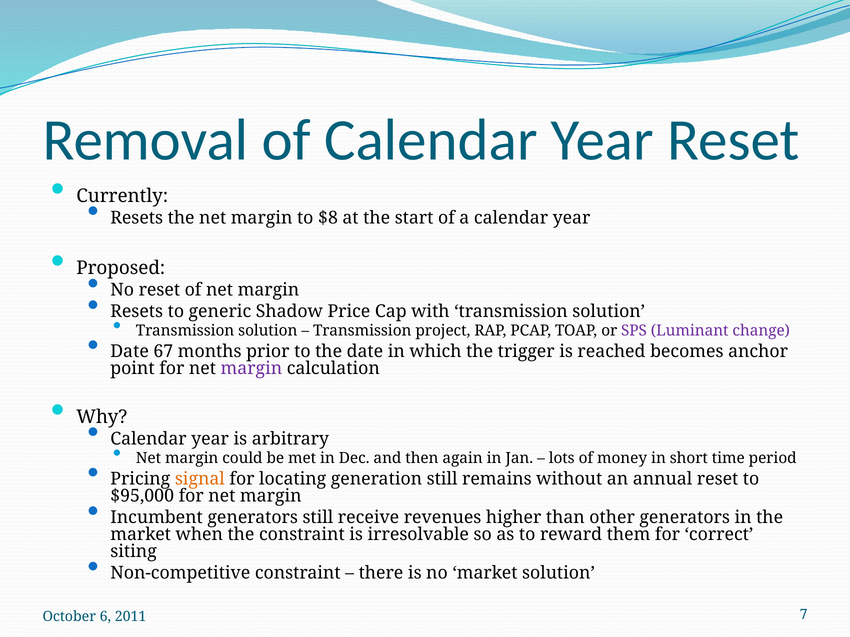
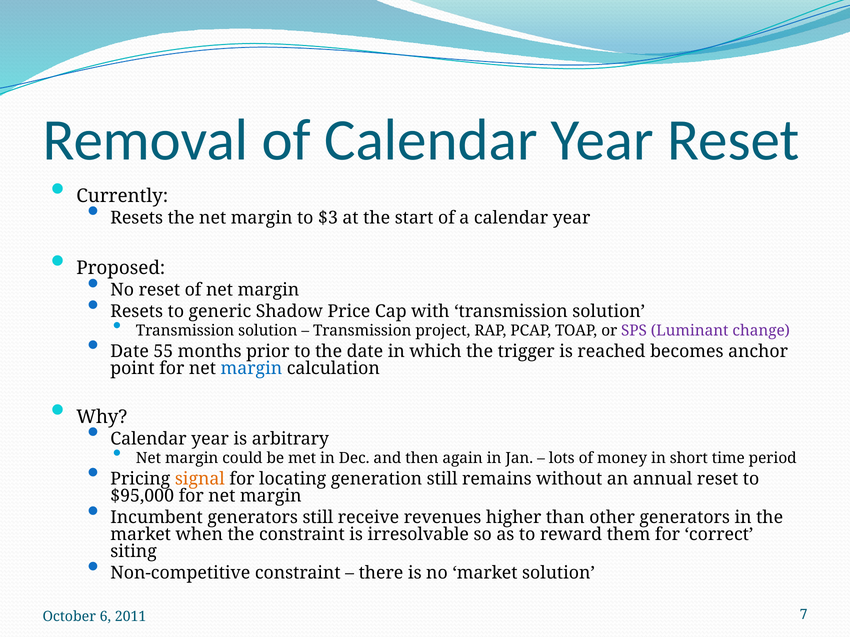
$8: $8 -> $3
67: 67 -> 55
margin at (251, 369) colour: purple -> blue
